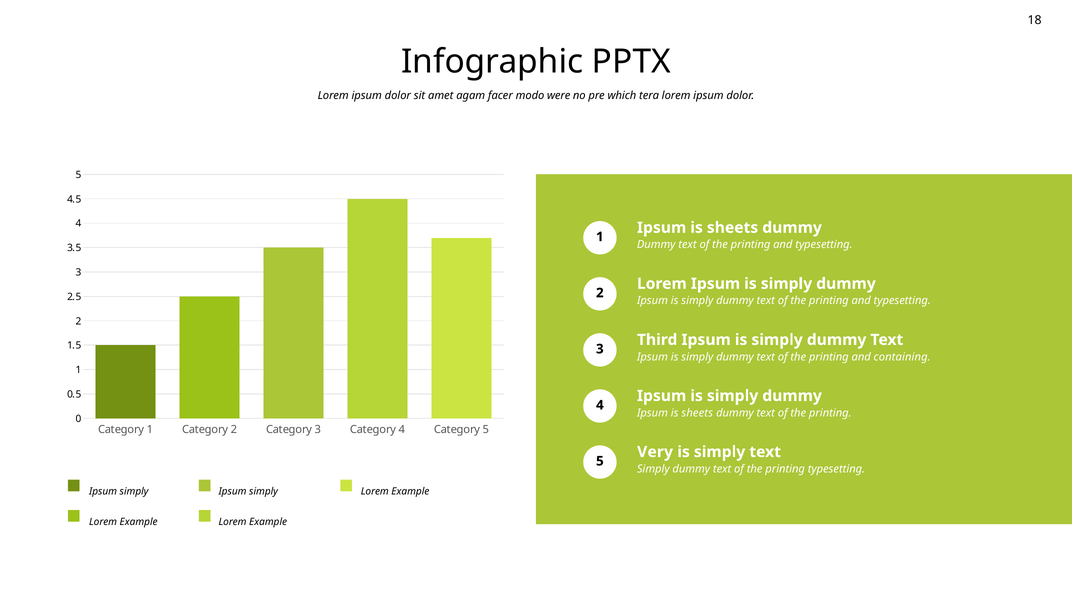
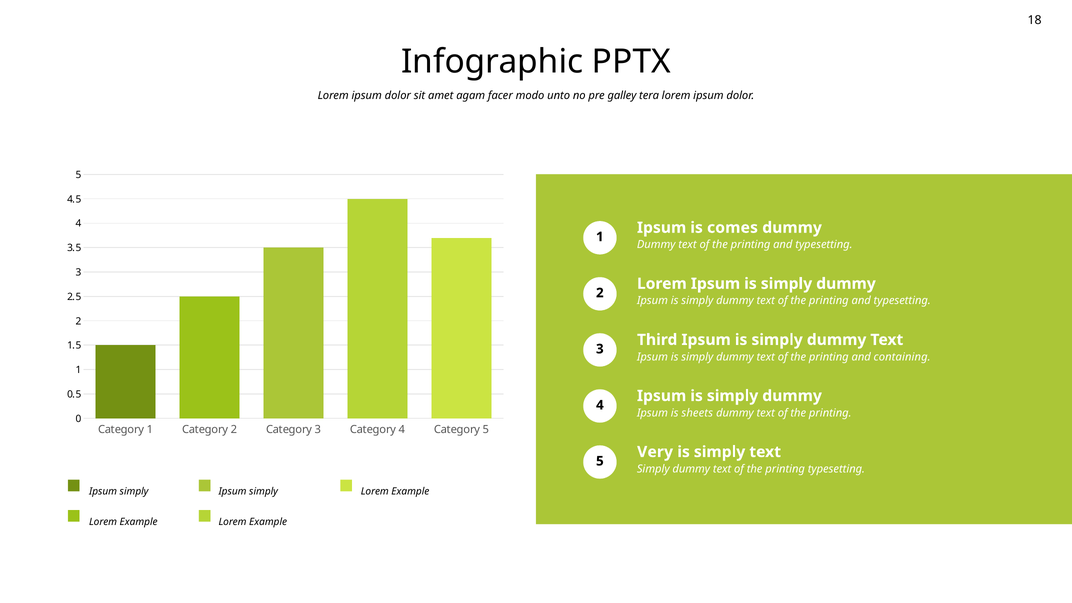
were: were -> unto
which: which -> galley
sheets at (733, 228): sheets -> comes
